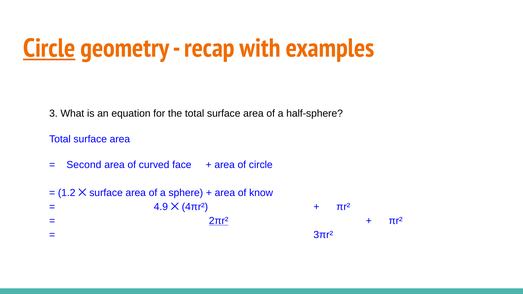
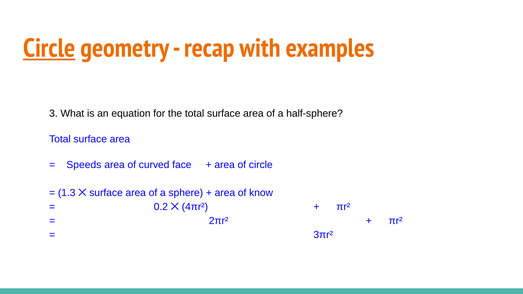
Second: Second -> Speeds
1.2: 1.2 -> 1.3
4.9: 4.9 -> 0.2
2πr² underline: present -> none
